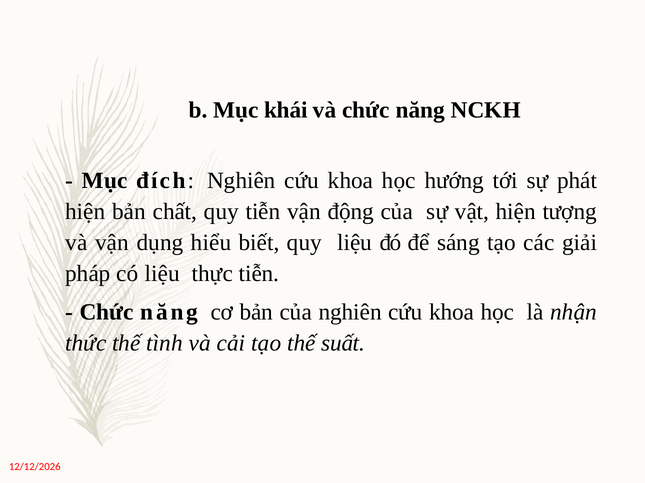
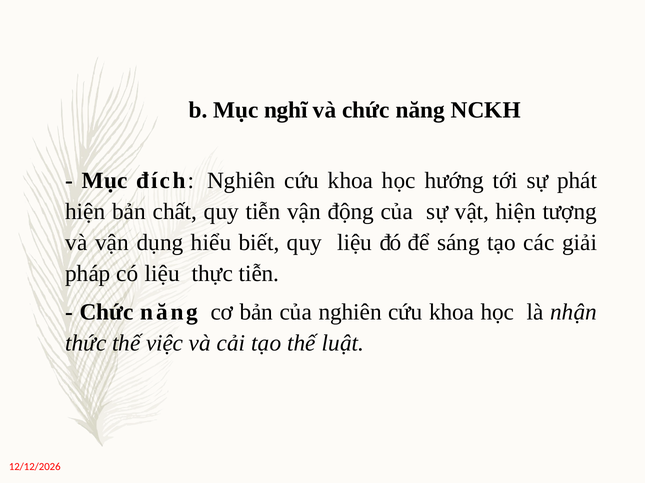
khái: khái -> nghĩ
tình: tình -> việc
suất: suất -> luật
